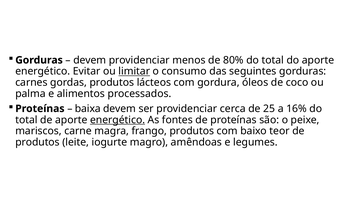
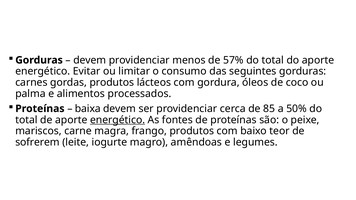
80%: 80% -> 57%
limitar underline: present -> none
25: 25 -> 85
16%: 16% -> 50%
produtos at (37, 142): produtos -> sofrerem
